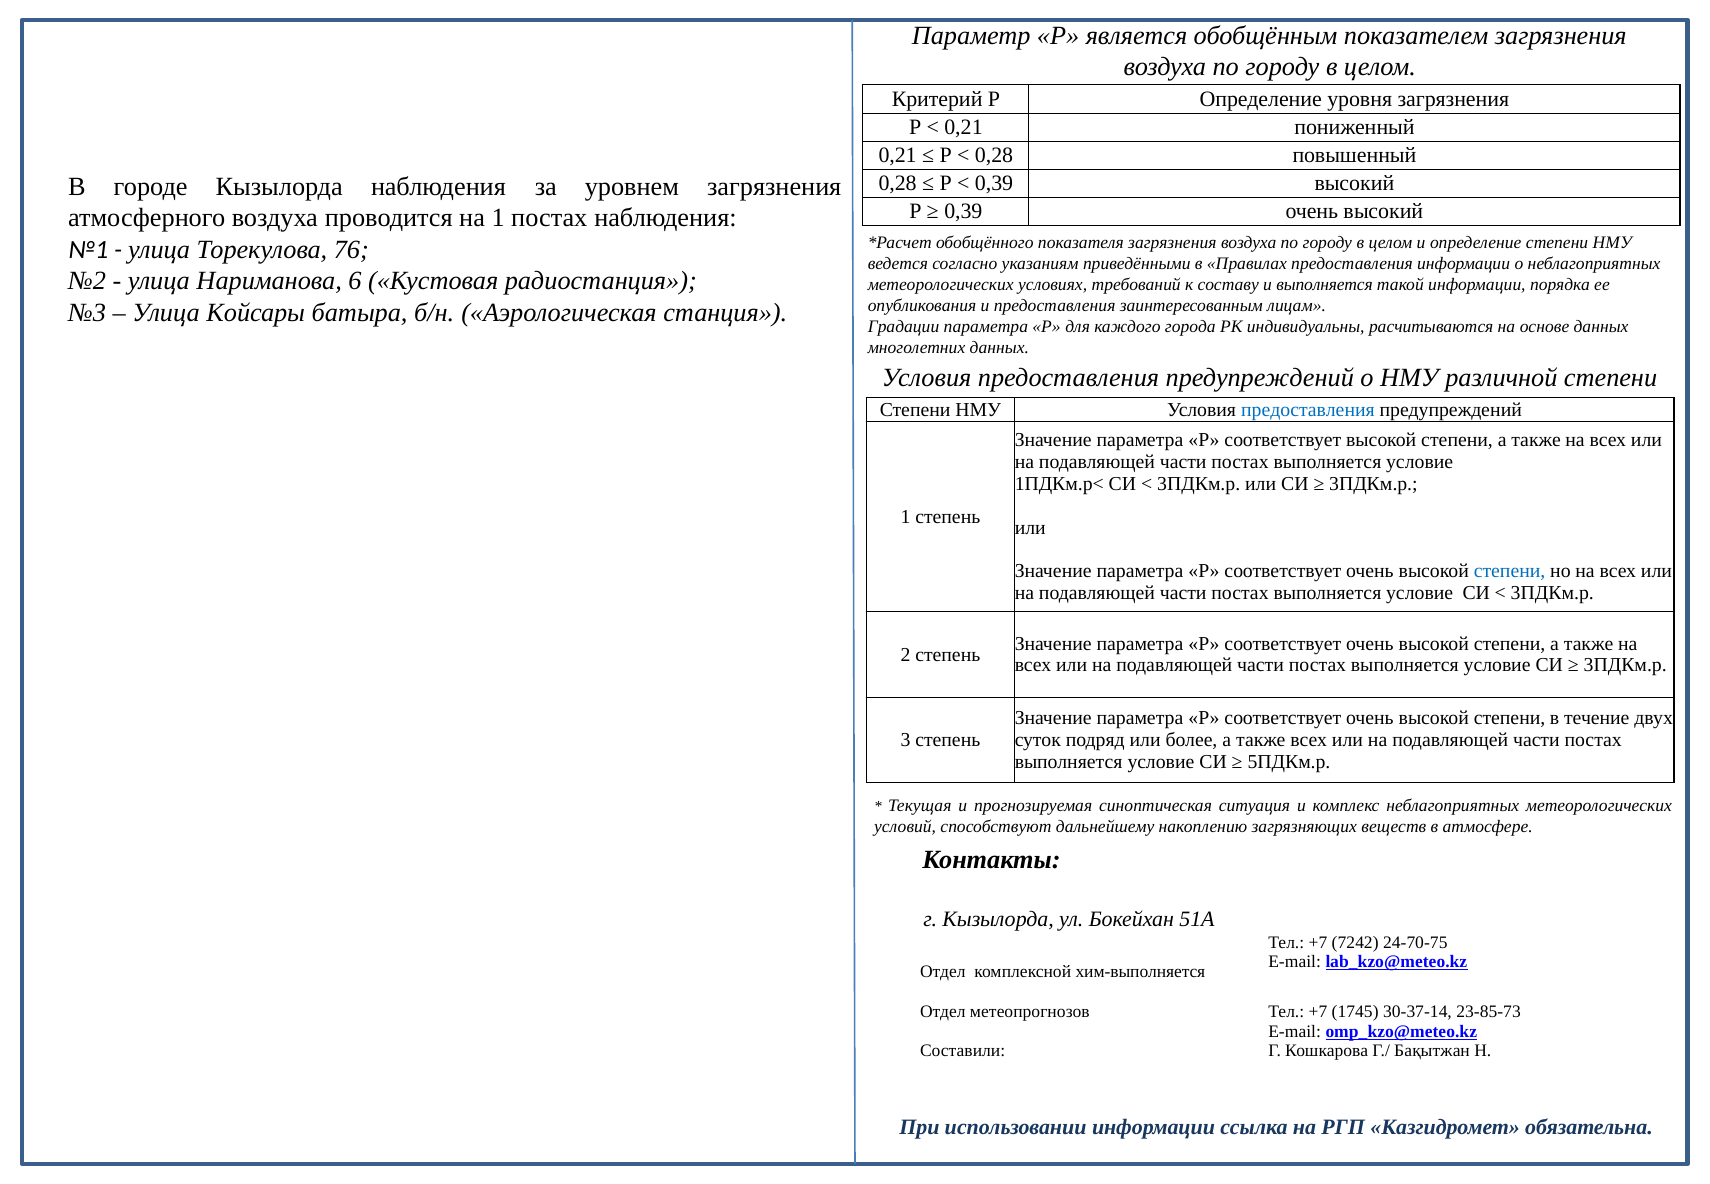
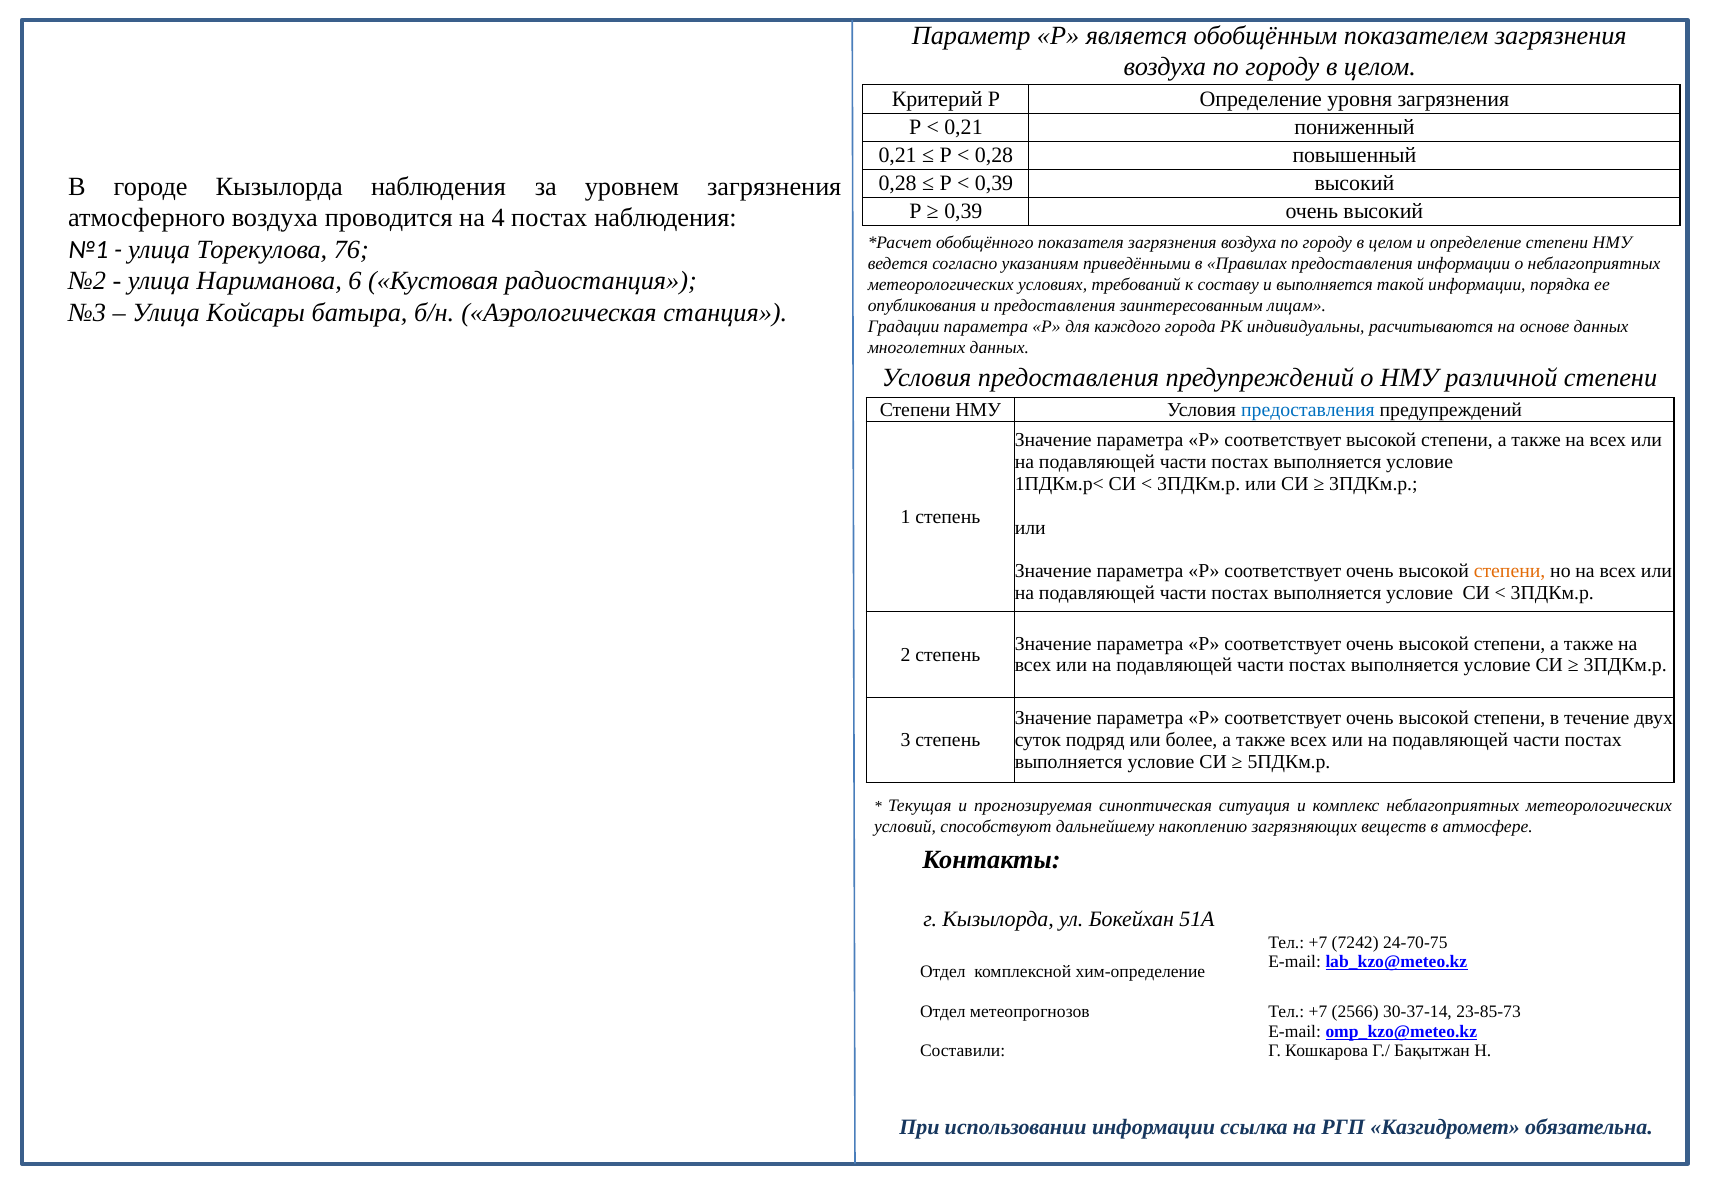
на 1: 1 -> 4
степени at (1510, 571) colour: blue -> orange
хим-выполняется: хим-выполняется -> хим-определение
1745: 1745 -> 2566
